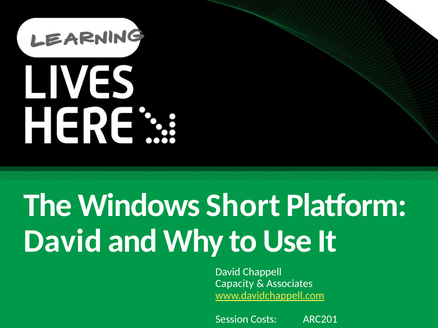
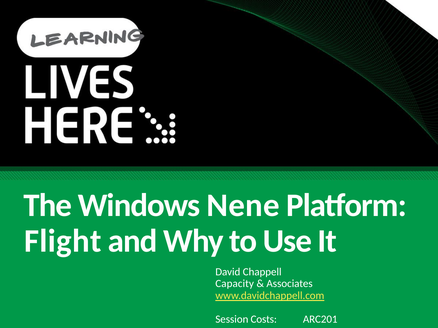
Short: Short -> Nene
David at (63, 241): David -> Flight
